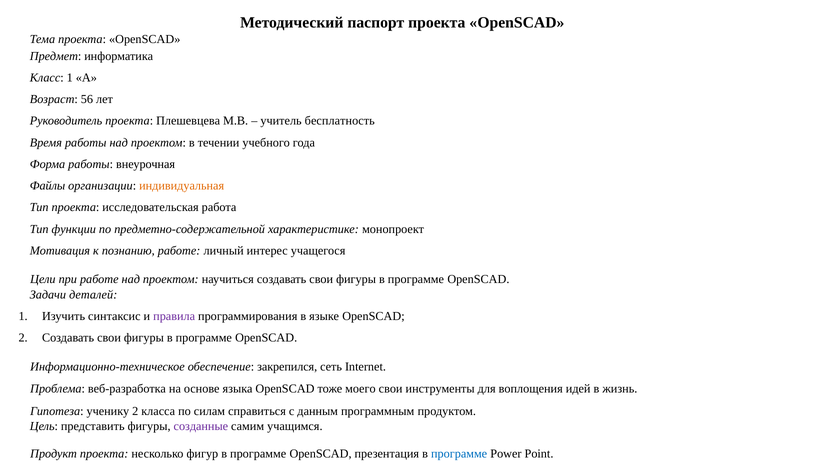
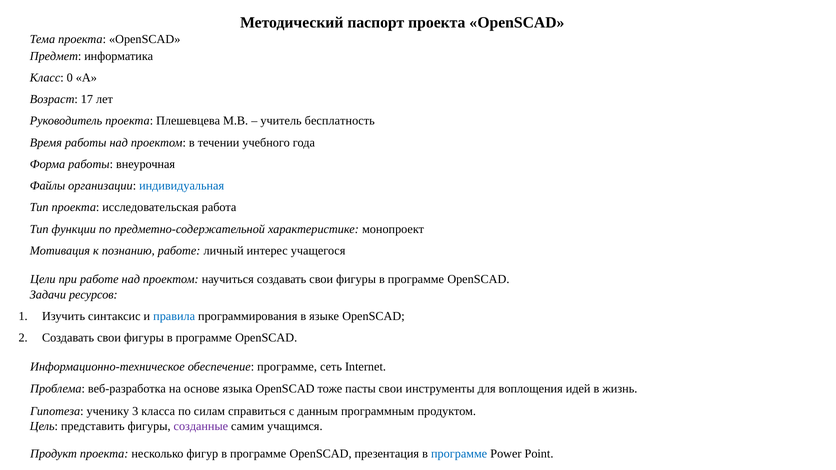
Класс 1: 1 -> 0
56: 56 -> 17
индивидуальная colour: orange -> blue
деталей: деталей -> ресурсов
правила colour: purple -> blue
обеспечение закрепился: закрепился -> программе
моего: моего -> пасты
ученику 2: 2 -> 3
